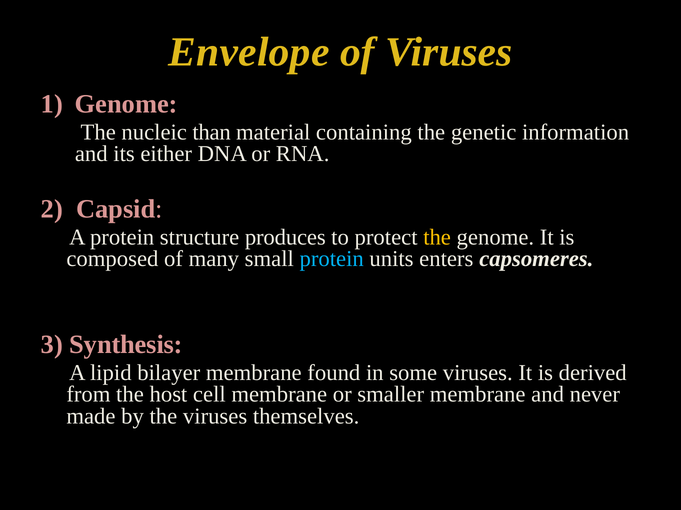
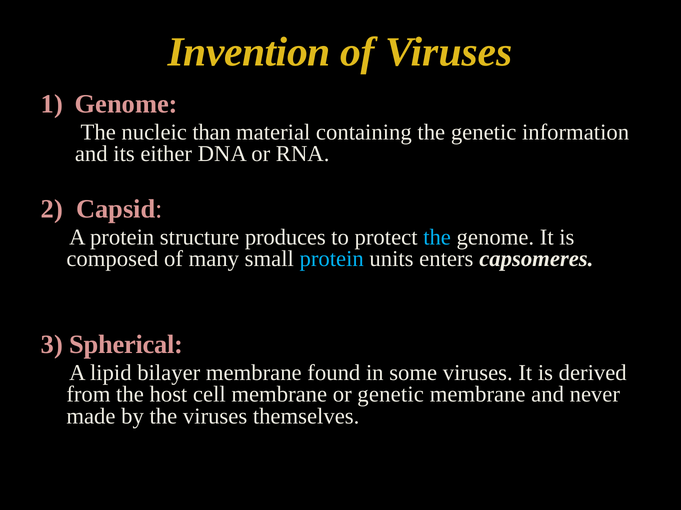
Envelope: Envelope -> Invention
the at (437, 237) colour: yellow -> light blue
Synthesis: Synthesis -> Spherical
or smaller: smaller -> genetic
